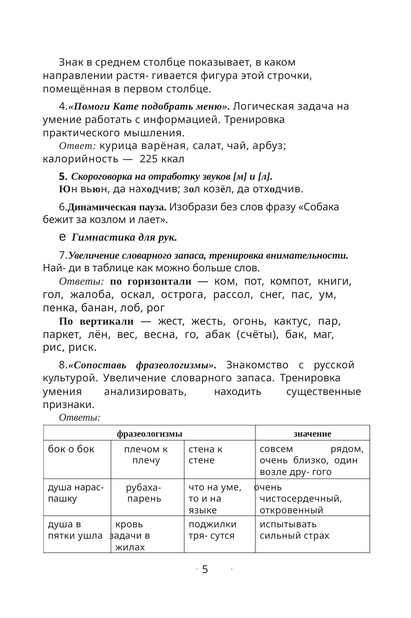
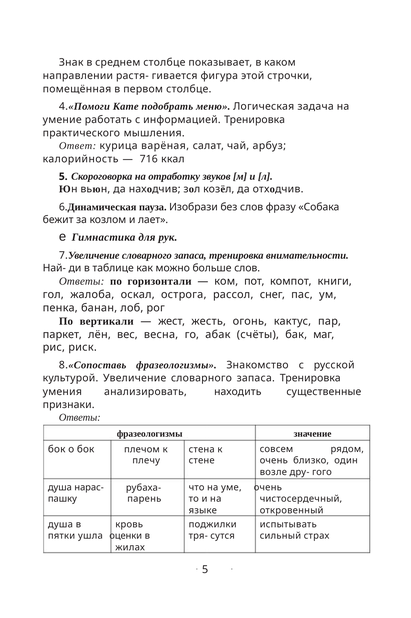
225: 225 -> 716
задачи: задачи -> оценки
